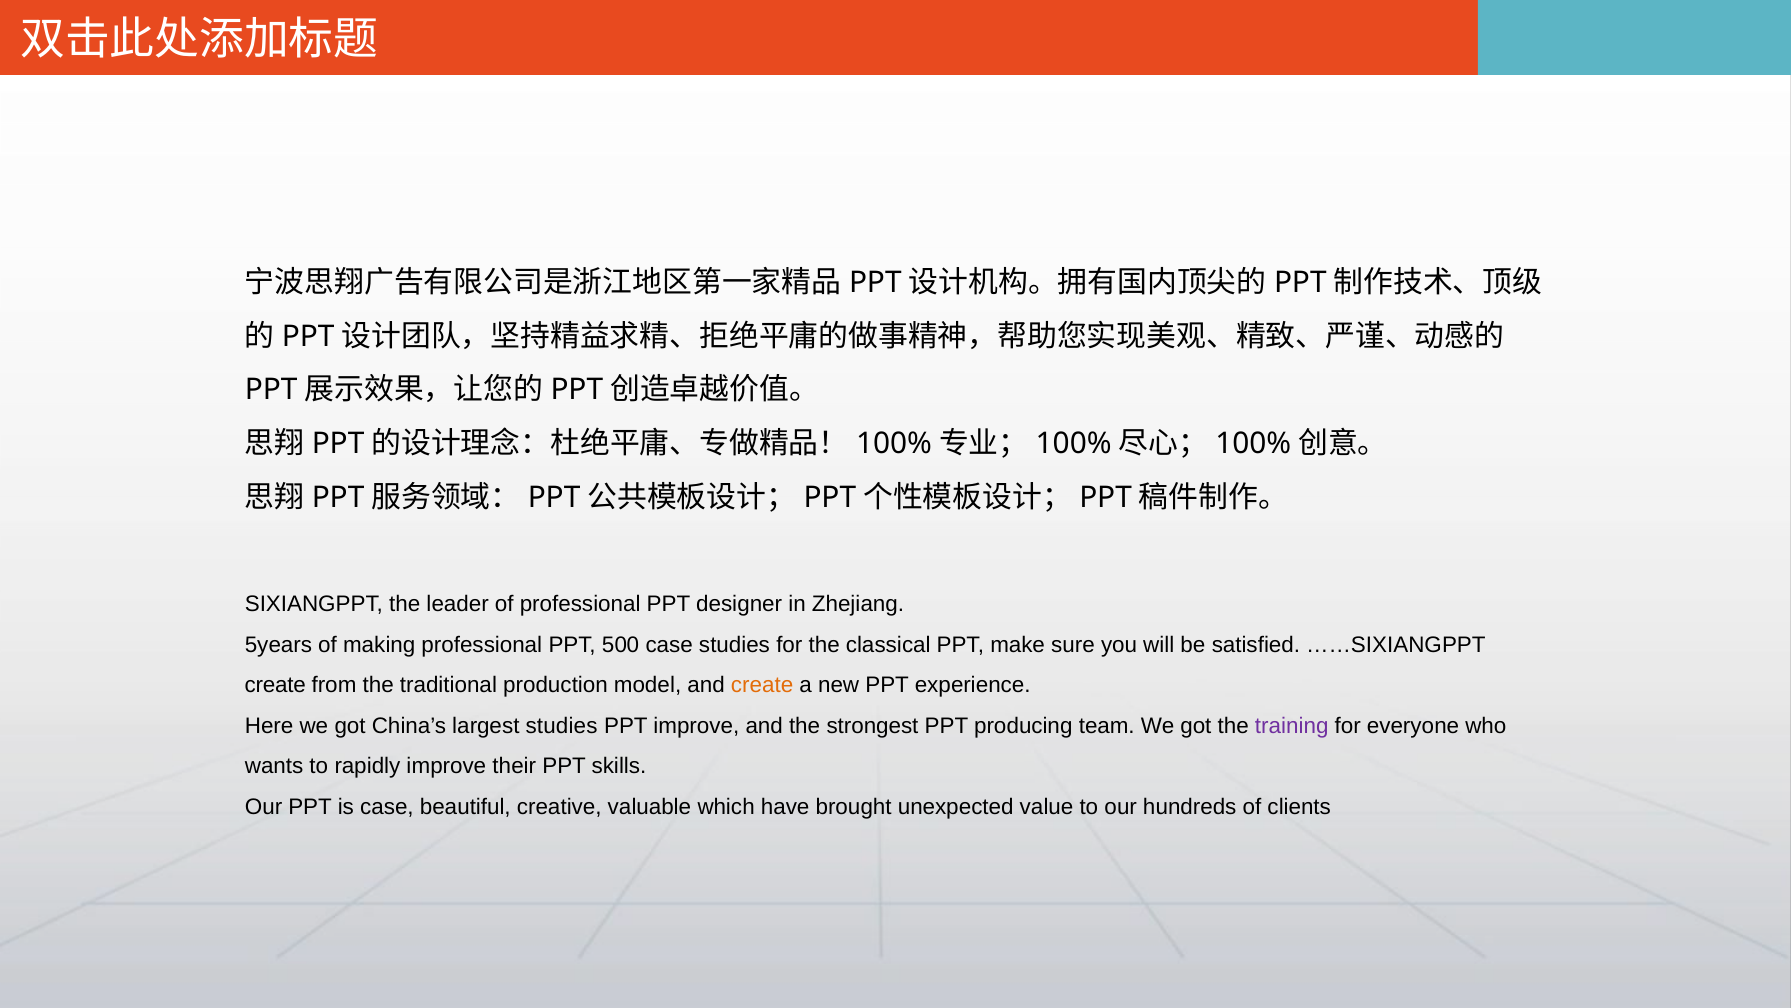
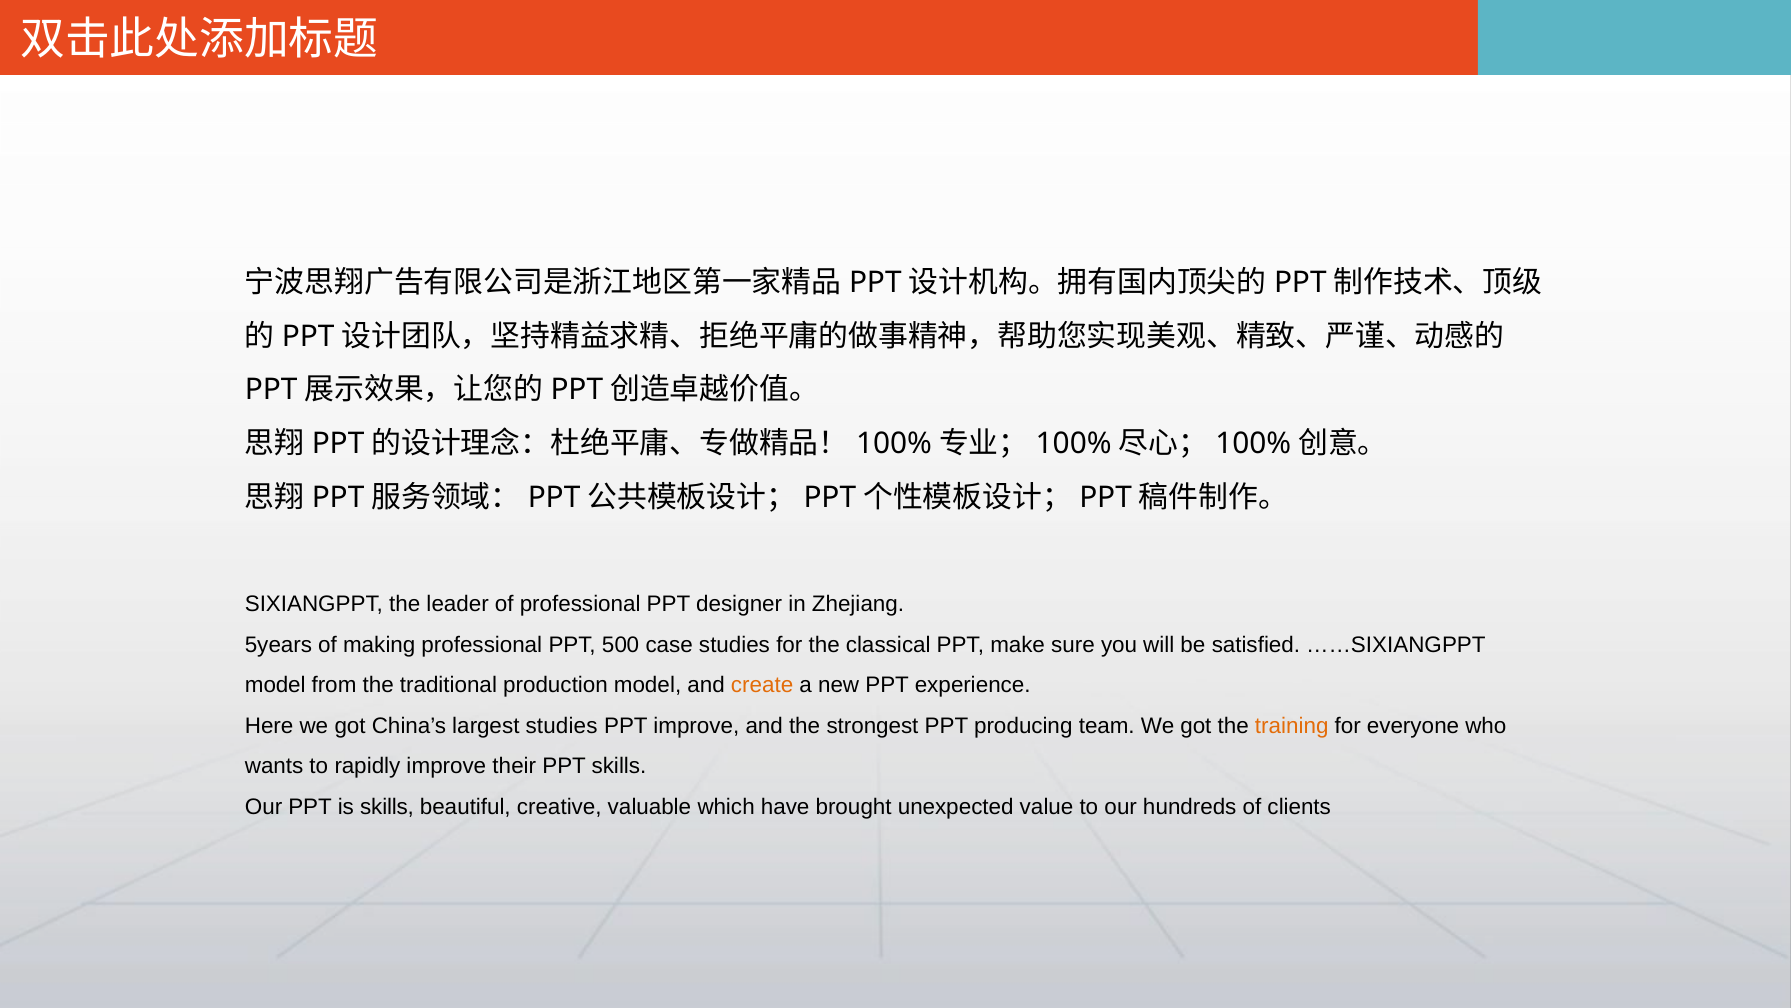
create at (275, 685): create -> model
training colour: purple -> orange
is case: case -> skills
